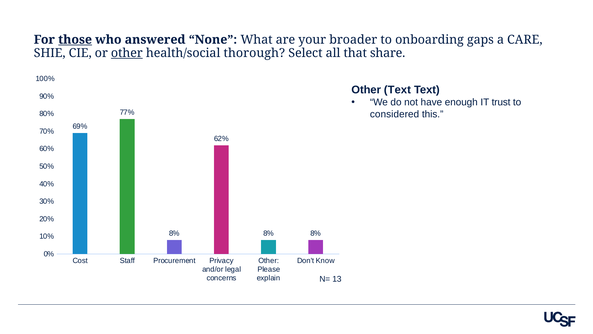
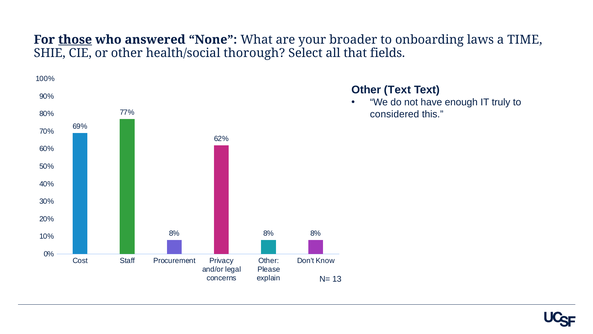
gaps: gaps -> laws
CARE: CARE -> TIME
other at (127, 53) underline: present -> none
share: share -> fields
trust: trust -> truly
